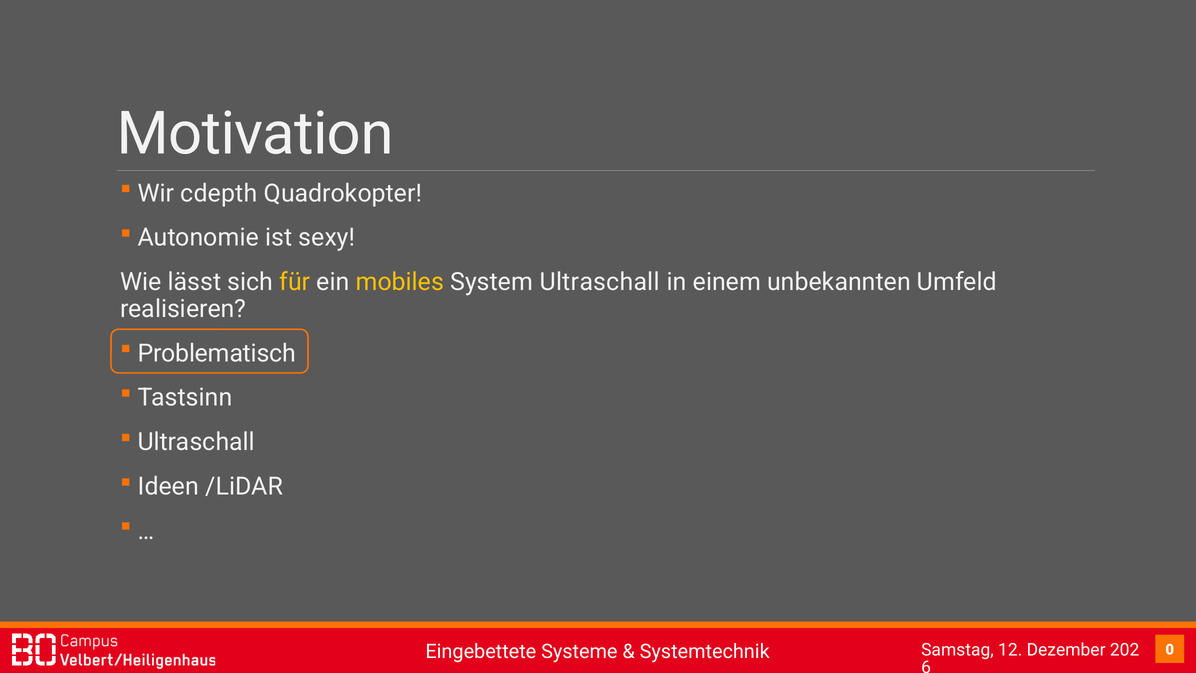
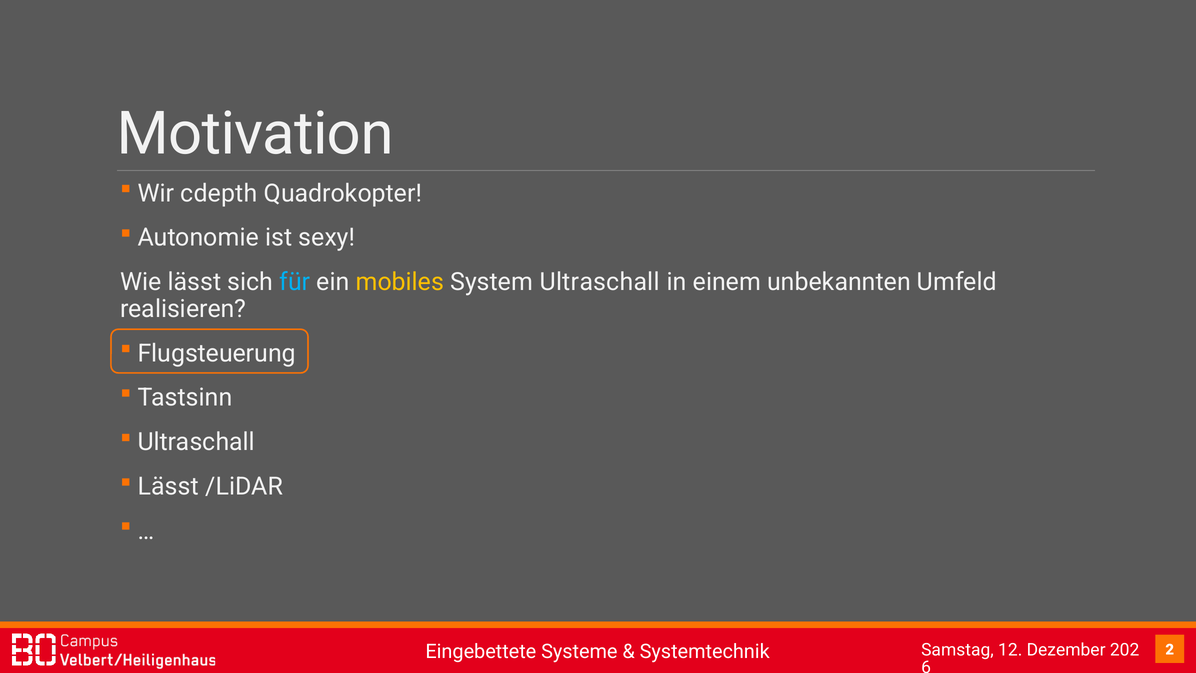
für colour: yellow -> light blue
Problematisch: Problematisch -> Flugsteuerung
Ideen at (168, 486): Ideen -> Lässt
0: 0 -> 2
